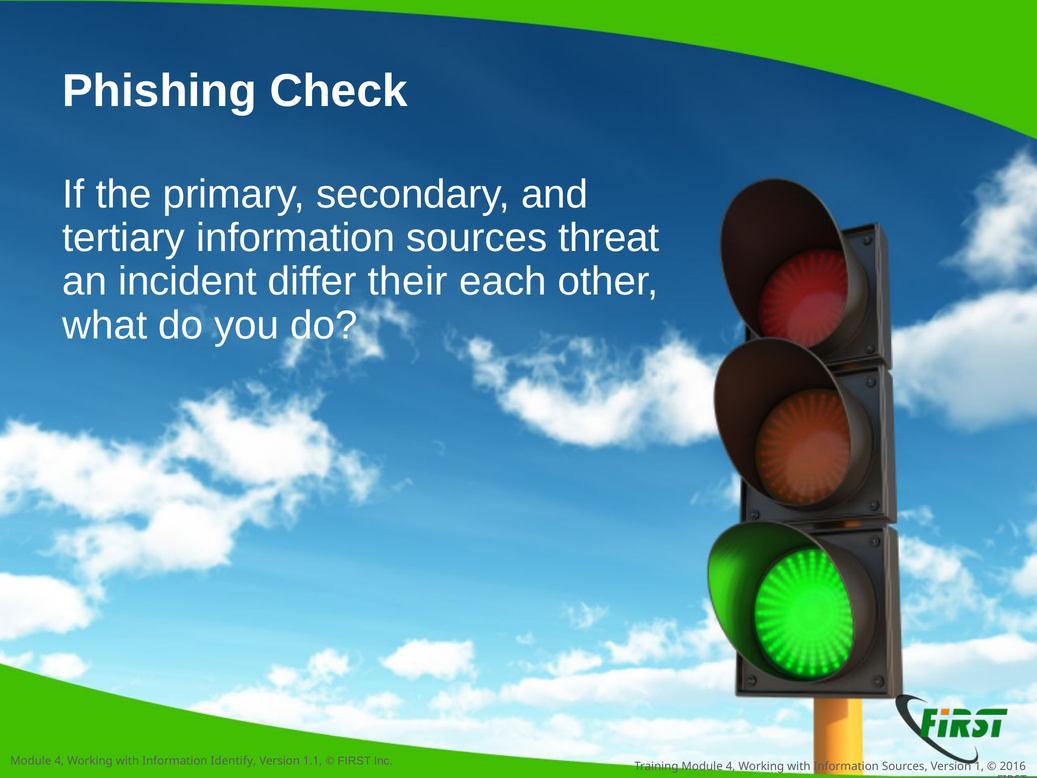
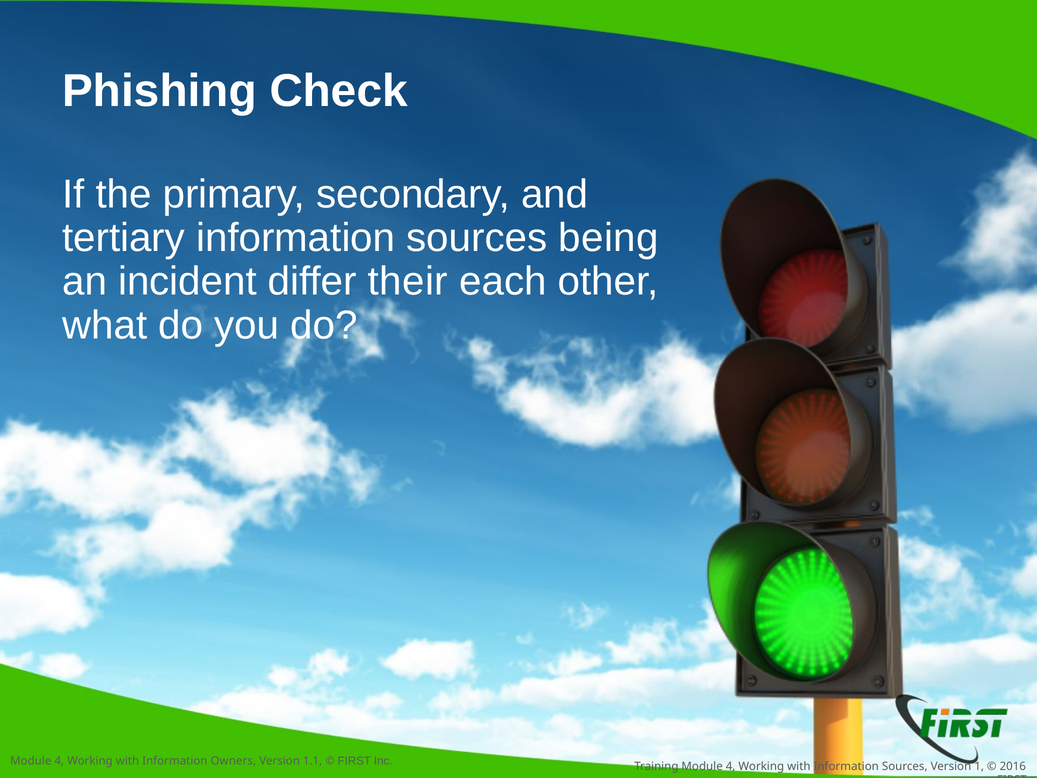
threat: threat -> being
Identify: Identify -> Owners
